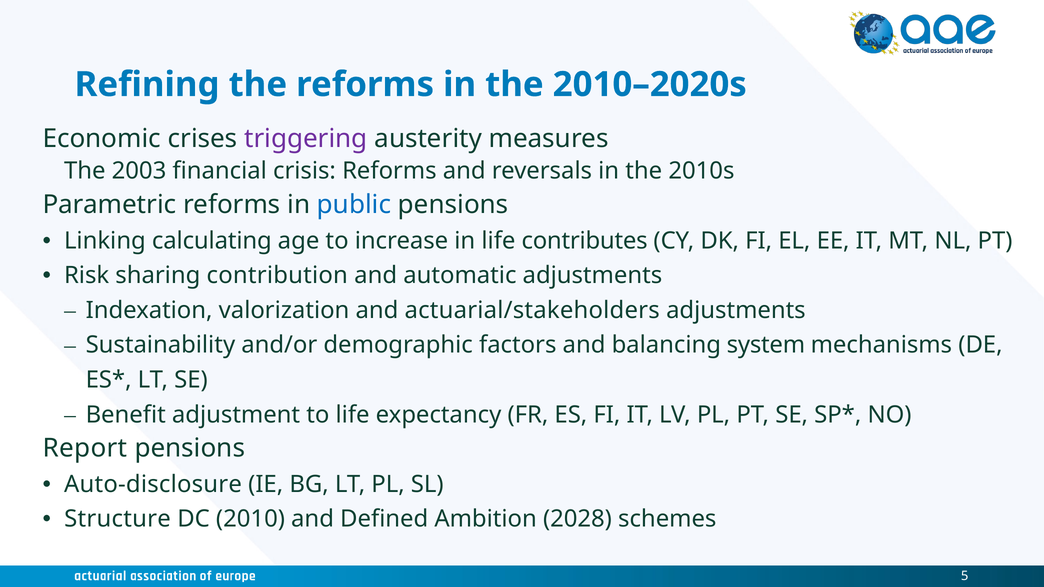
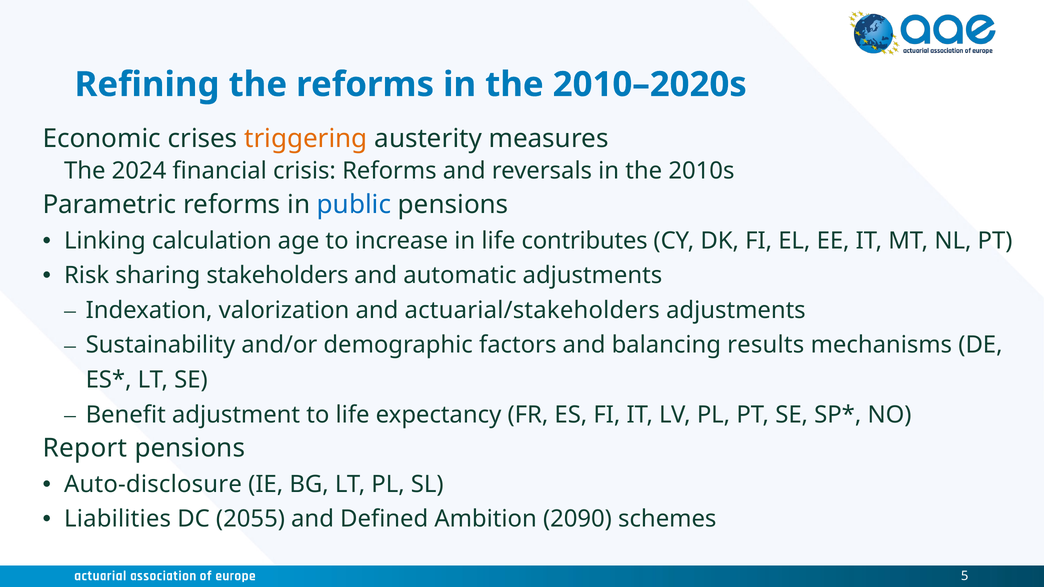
triggering colour: purple -> orange
2003: 2003 -> 2024
calculating: calculating -> calculation
contribution: contribution -> stakeholders
system: system -> results
Structure: Structure -> Liabilities
2010: 2010 -> 2055
2028: 2028 -> 2090
